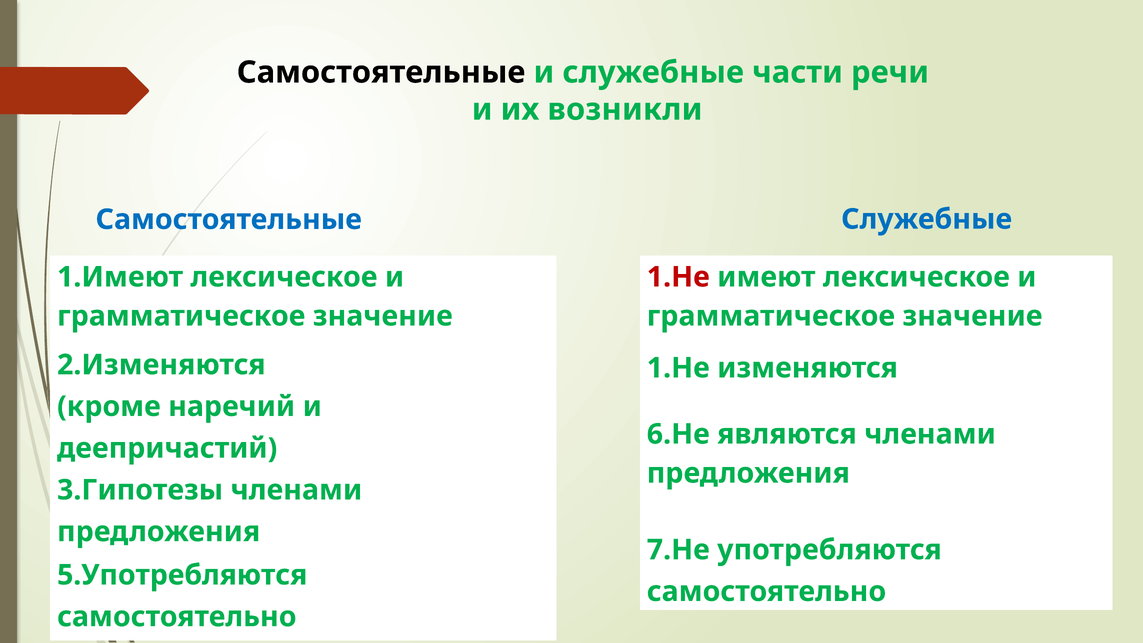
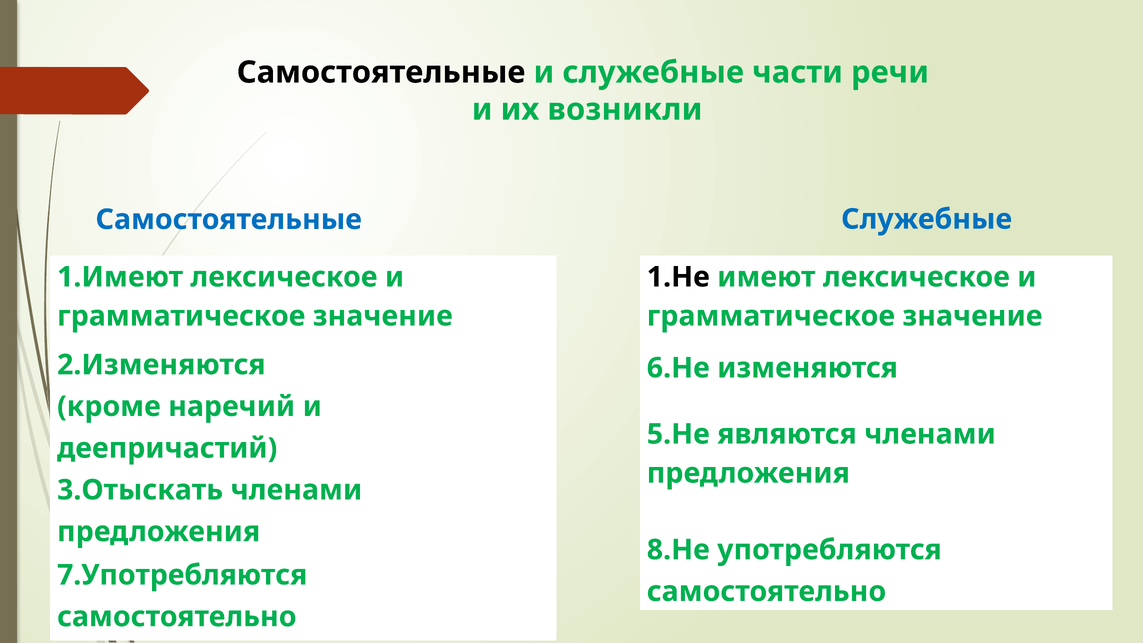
1.Не at (678, 277) colour: red -> black
1.Не at (678, 368): 1.Не -> 6.Не
6.Не: 6.Не -> 5.Не
3.Гипотезы: 3.Гипотезы -> 3.Отыскать
7.Не: 7.Не -> 8.Не
5.Употребляются: 5.Употребляются -> 7.Употребляются
